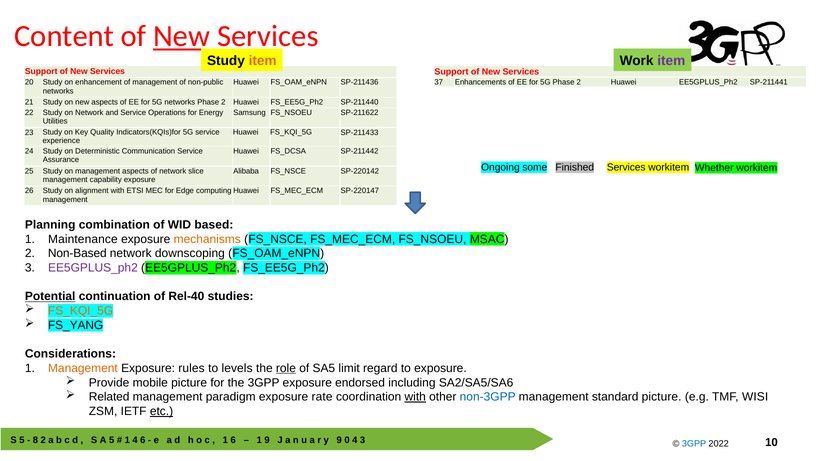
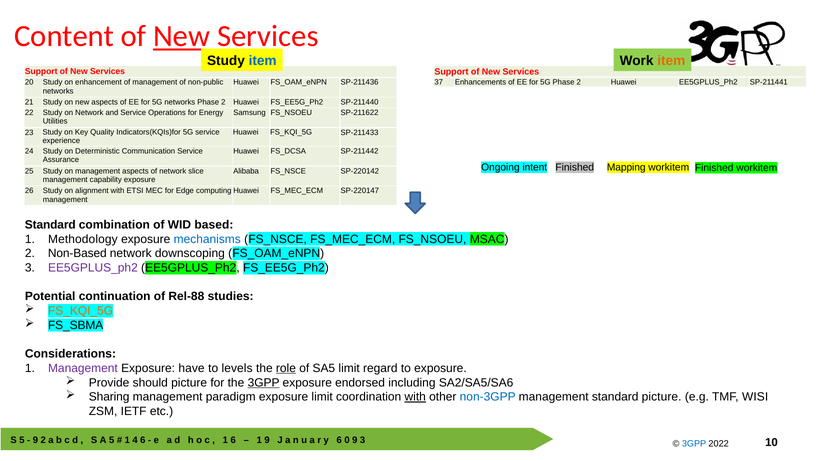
item at (263, 61) colour: orange -> blue
item at (671, 61) colour: purple -> orange
some: some -> intent
Finished Services: Services -> Mapping
workitem Whether: Whether -> Finished
Planning at (50, 225): Planning -> Standard
Maintenance: Maintenance -> Methodology
mechanisms colour: orange -> blue
Potential underline: present -> none
Rel-40: Rel-40 -> Rel-88
FS_YANG: FS_YANG -> FS_SBMA
Management at (83, 368) colour: orange -> purple
rules: rules -> have
mobile: mobile -> should
3GPP at (264, 382) underline: none -> present
Related: Related -> Sharing
exposure rate: rate -> limit
etc underline: present -> none
8 at (35, 440): 8 -> 9
9 at (339, 440): 9 -> 6
4 at (355, 440): 4 -> 9
